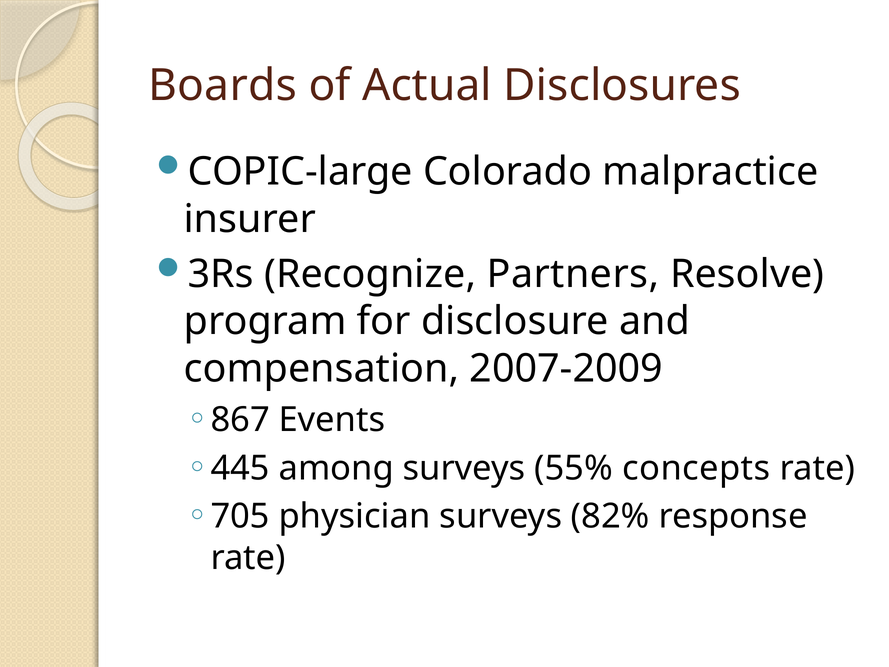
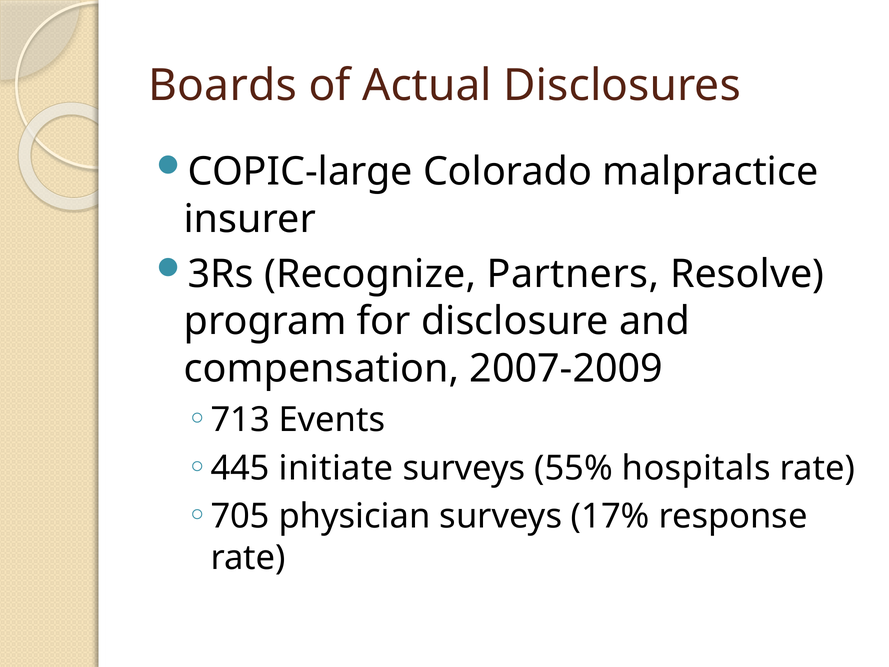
867: 867 -> 713
among: among -> initiate
concepts: concepts -> hospitals
82%: 82% -> 17%
